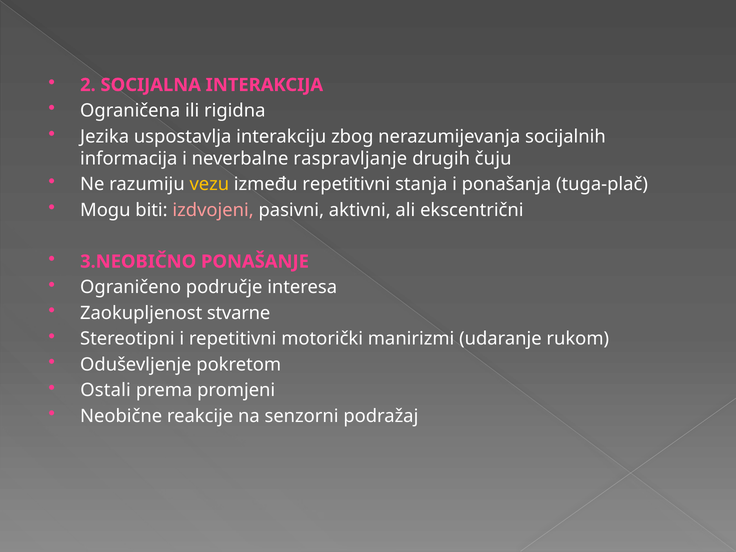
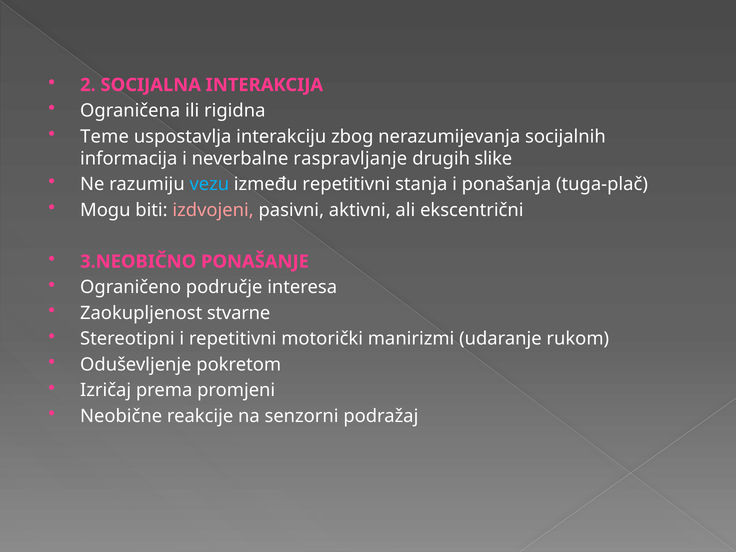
Jezika: Jezika -> Teme
čuju: čuju -> slike
vezu colour: yellow -> light blue
Ostali: Ostali -> Izričaj
